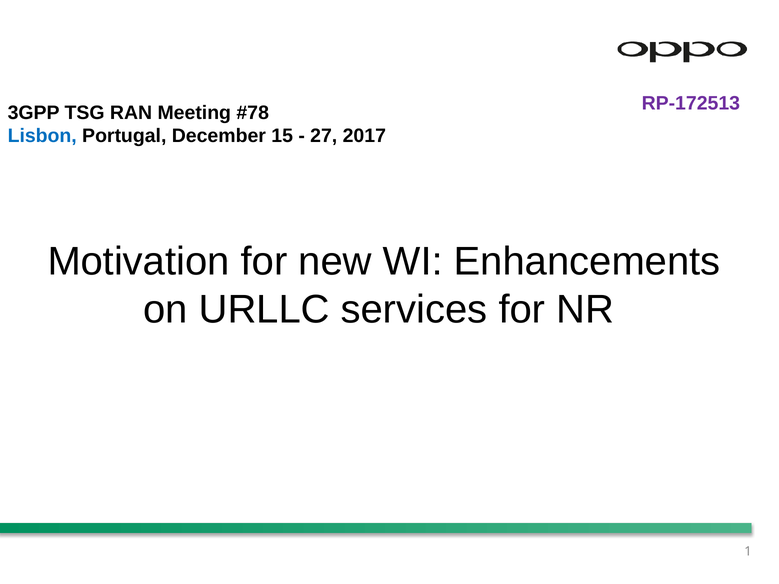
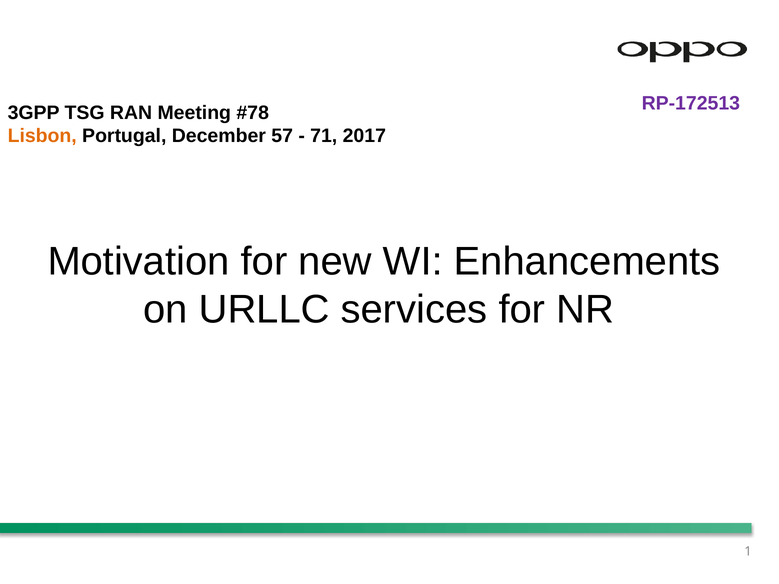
Lisbon colour: blue -> orange
15: 15 -> 57
27: 27 -> 71
